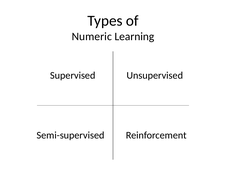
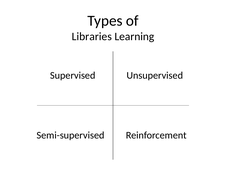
Numeric: Numeric -> Libraries
